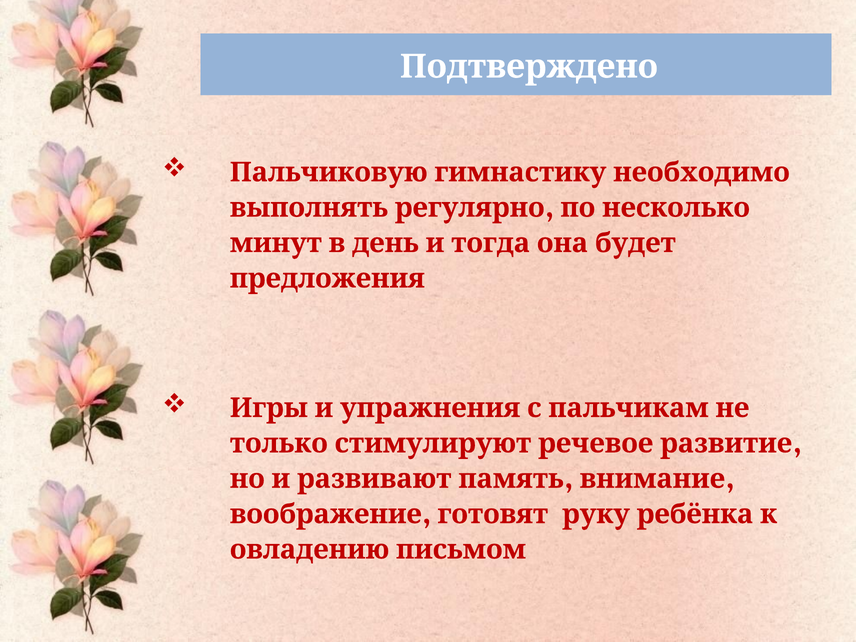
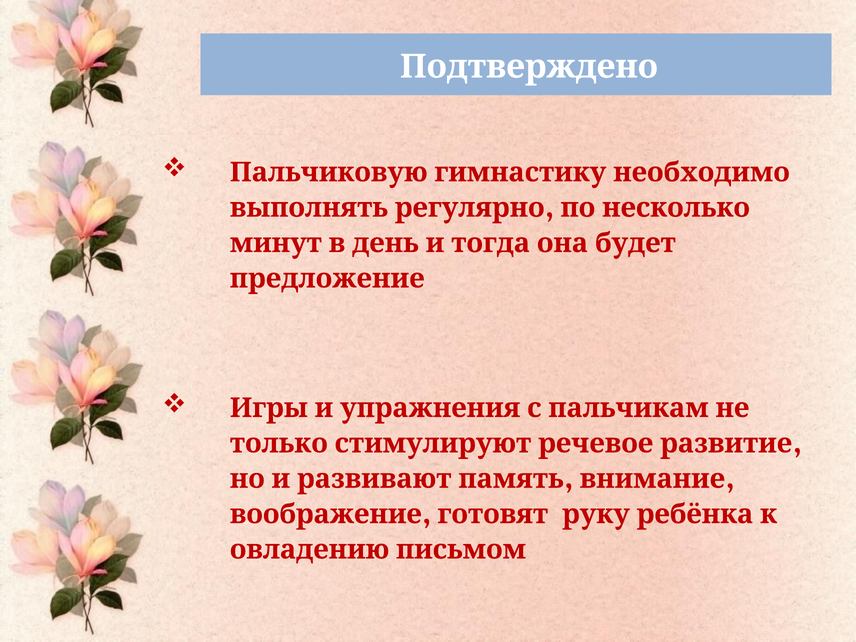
предложения: предложения -> предложение
